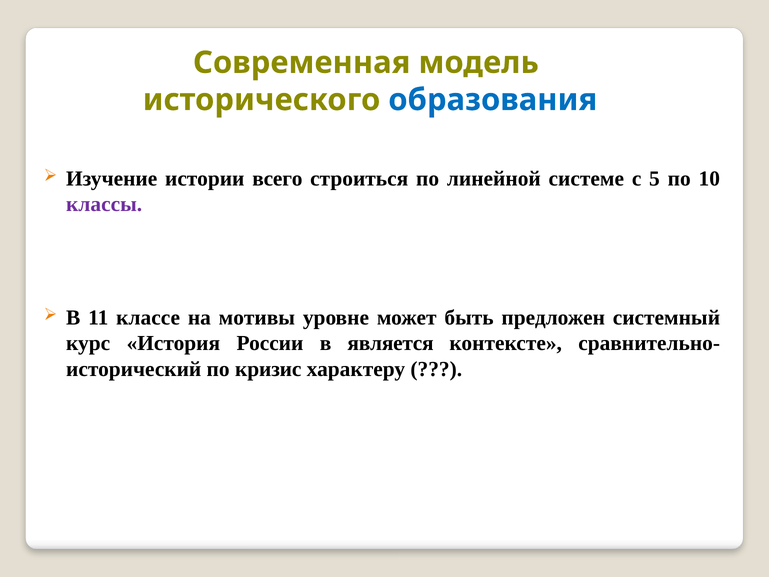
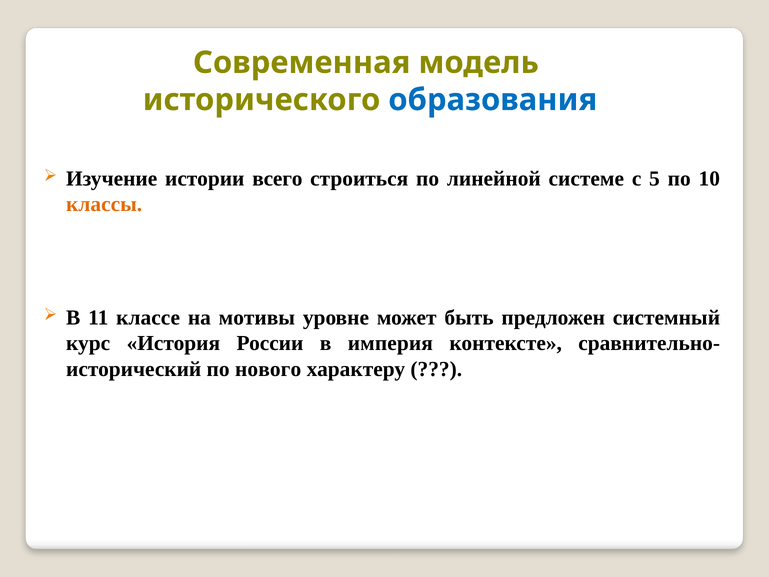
классы colour: purple -> orange
является: является -> империя
кризис: кризис -> нового
